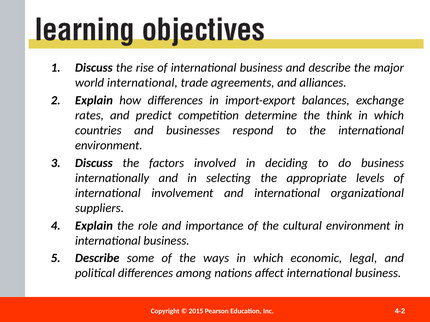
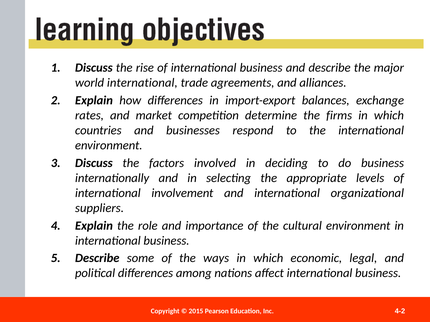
predict: predict -> market
think: think -> firms
